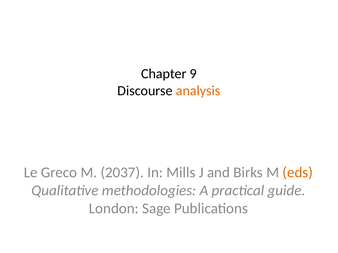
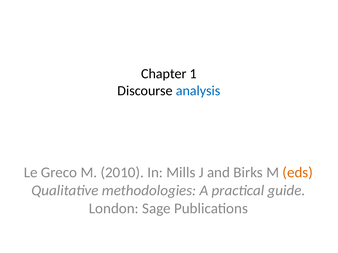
9: 9 -> 1
analysis colour: orange -> blue
2037: 2037 -> 2010
